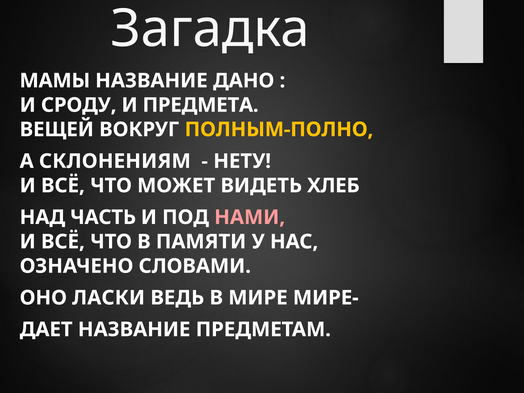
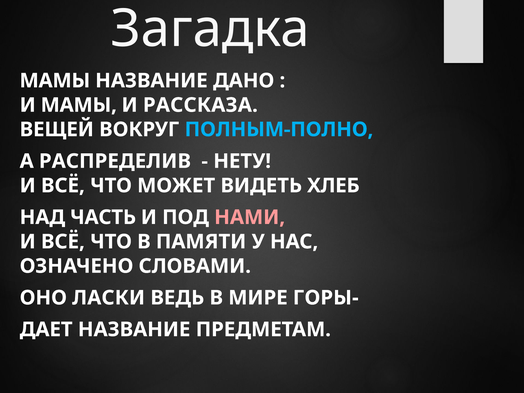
И СРОДУ: СРОДУ -> МАМЫ
ПРЕДМЕТА: ПРЕДМЕТА -> РАССКАЗА
ПОЛНЫМ-ПОЛНО colour: yellow -> light blue
СКЛОНЕНИЯМ: СКЛОНЕНИЯМ -> РАСПРЕДЕЛИВ
МИРЕ-: МИРЕ- -> ГОРЫ-
